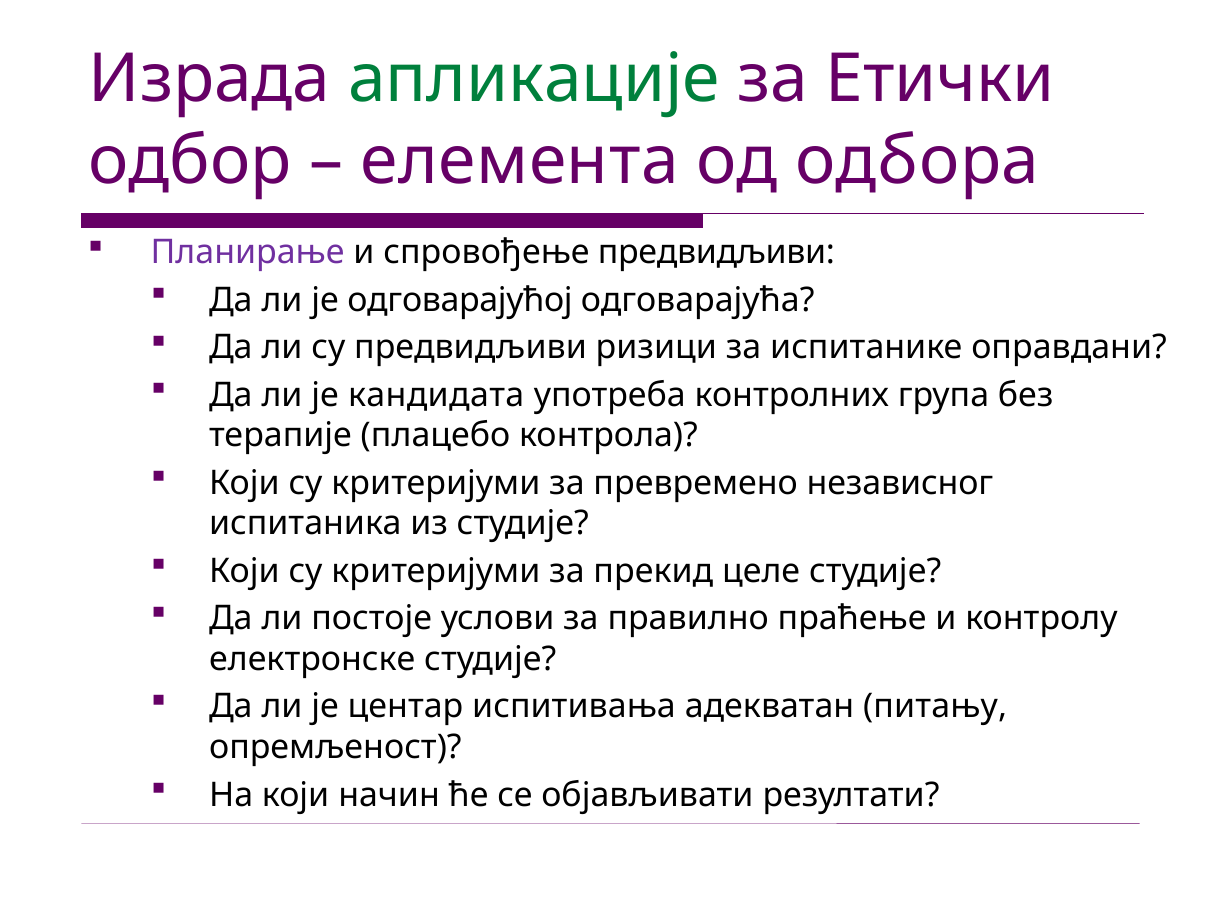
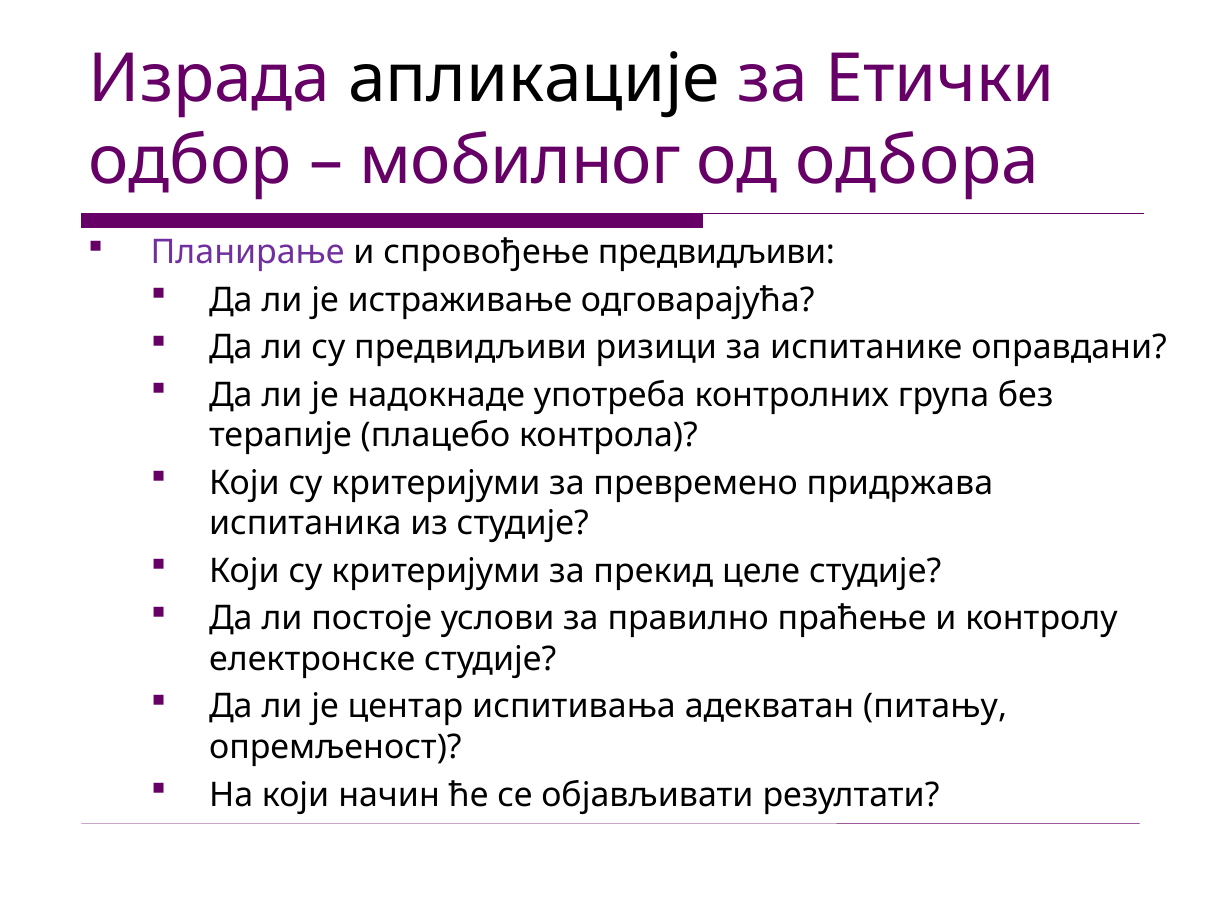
апликације colour: green -> black
елемента: елемента -> мобилног
одговарајућој: одговарајућој -> истраживање
кандидата: кандидата -> надокнаде
независног: независног -> придржава
